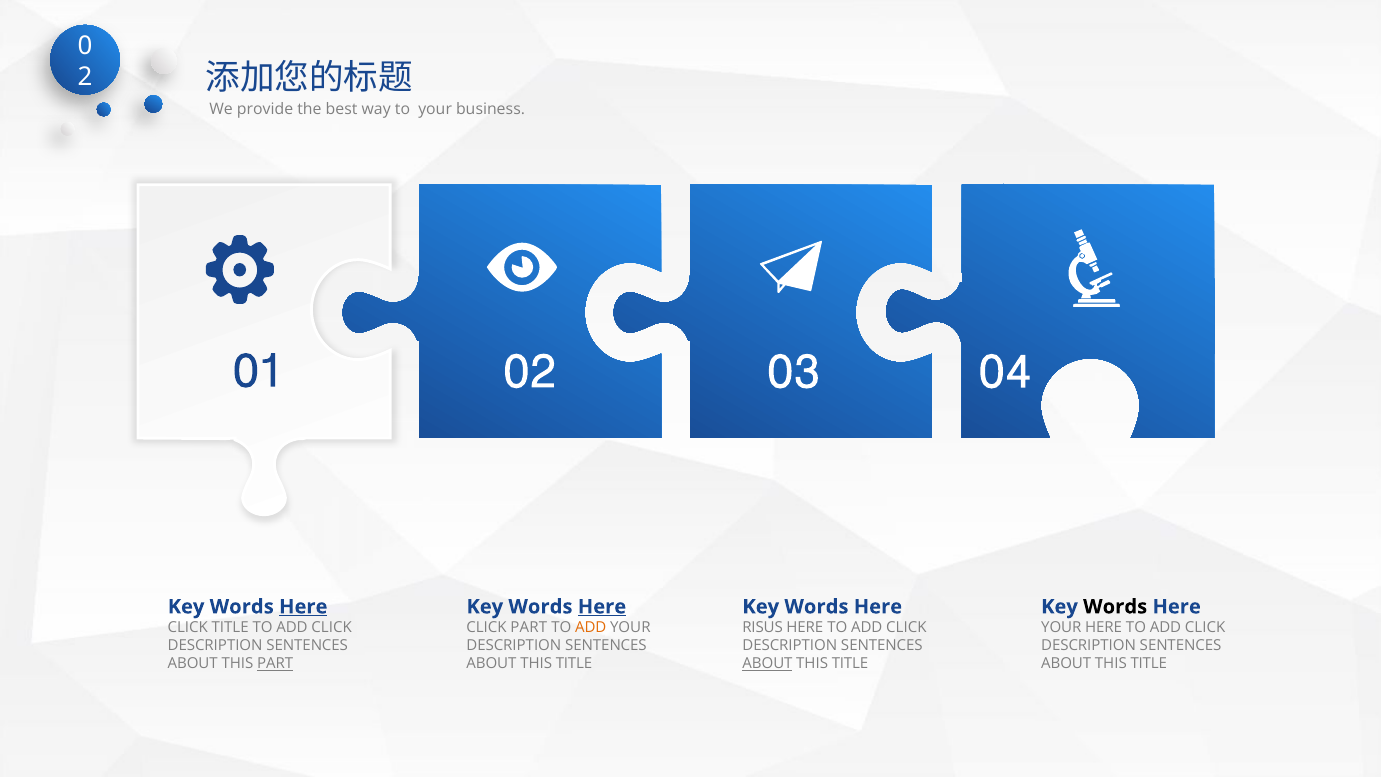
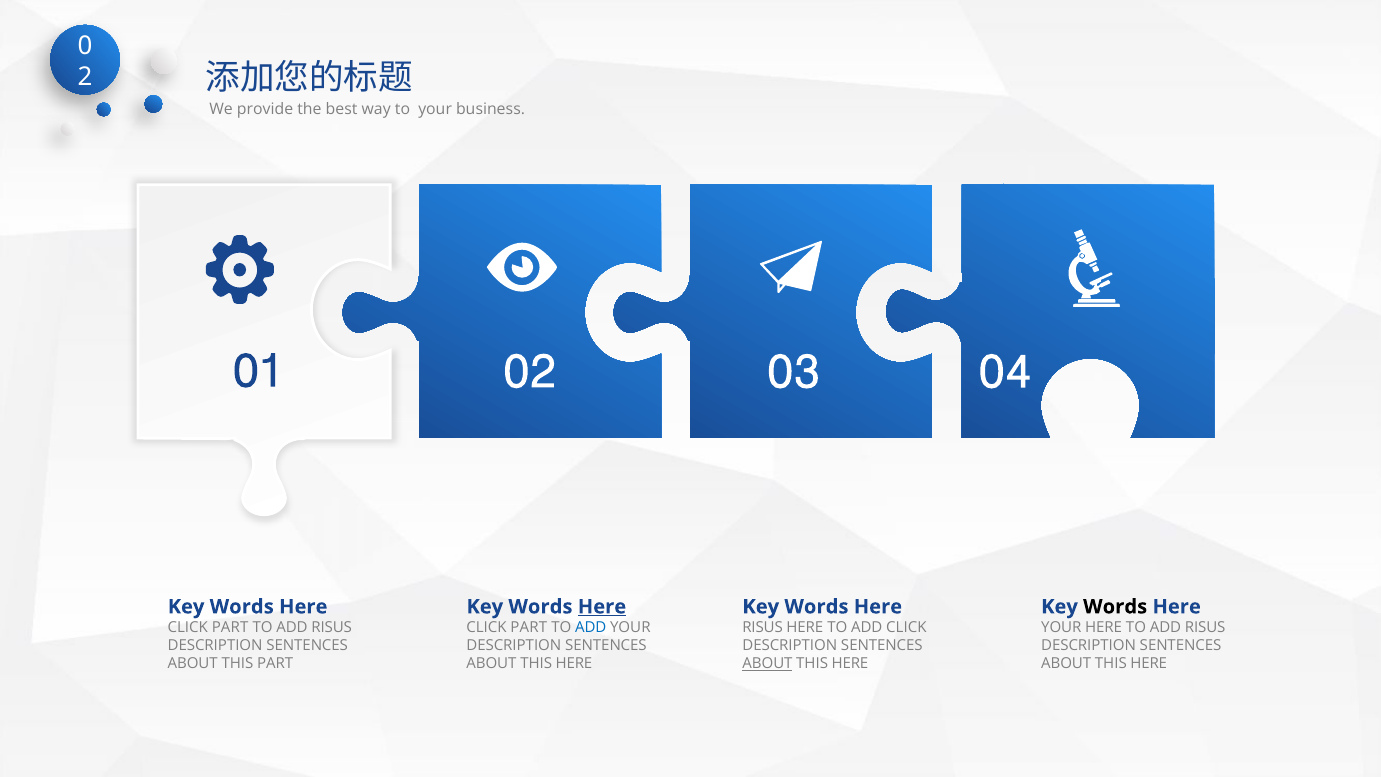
Here at (303, 607) underline: present -> none
TITLE at (230, 627): TITLE -> PART
CLICK at (332, 627): CLICK -> RISUS
ADD at (591, 627) colour: orange -> blue
CLICK at (1205, 627): CLICK -> RISUS
PART at (275, 664) underline: present -> none
TITLE at (574, 664): TITLE -> HERE
TITLE at (850, 664): TITLE -> HERE
TITLE at (1149, 664): TITLE -> HERE
